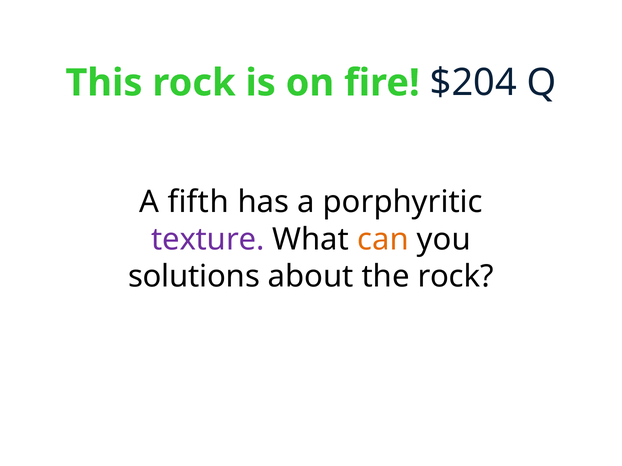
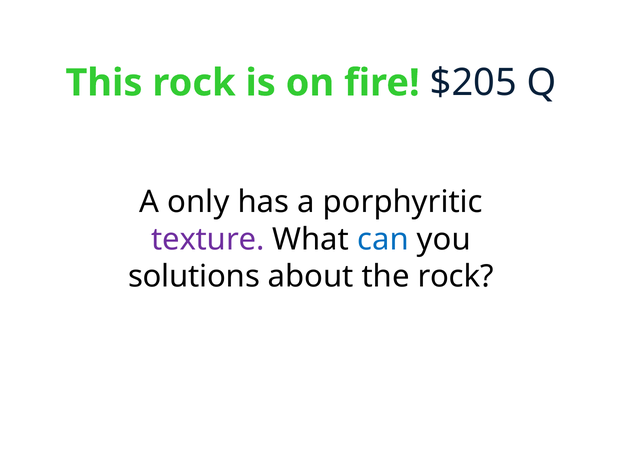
$204: $204 -> $205
fifth: fifth -> only
can colour: orange -> blue
